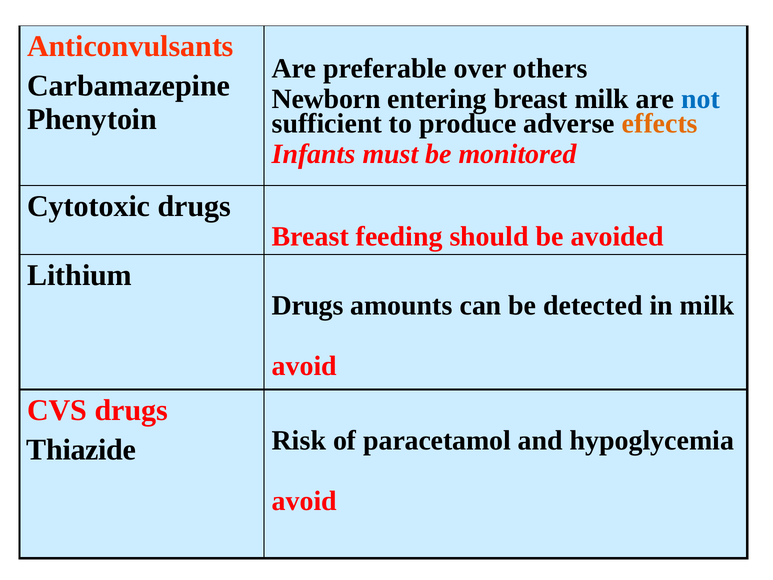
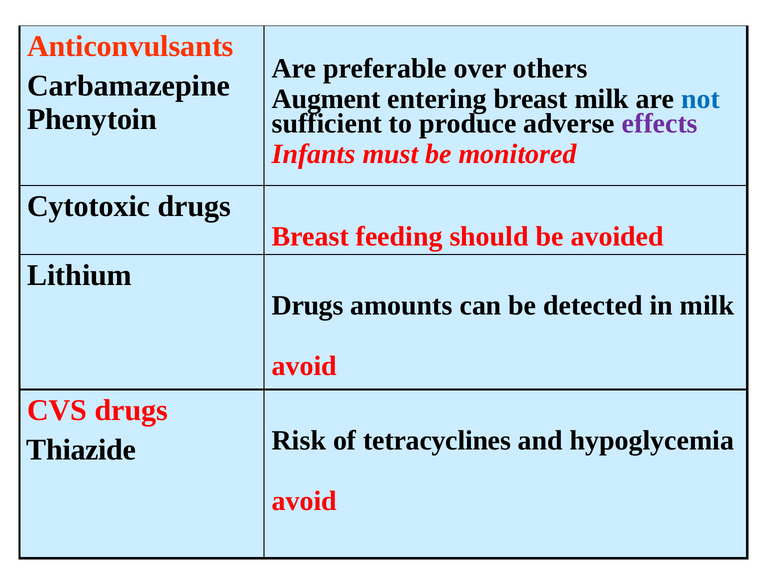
Newborn: Newborn -> Augment
effects colour: orange -> purple
paracetamol: paracetamol -> tetracyclines
